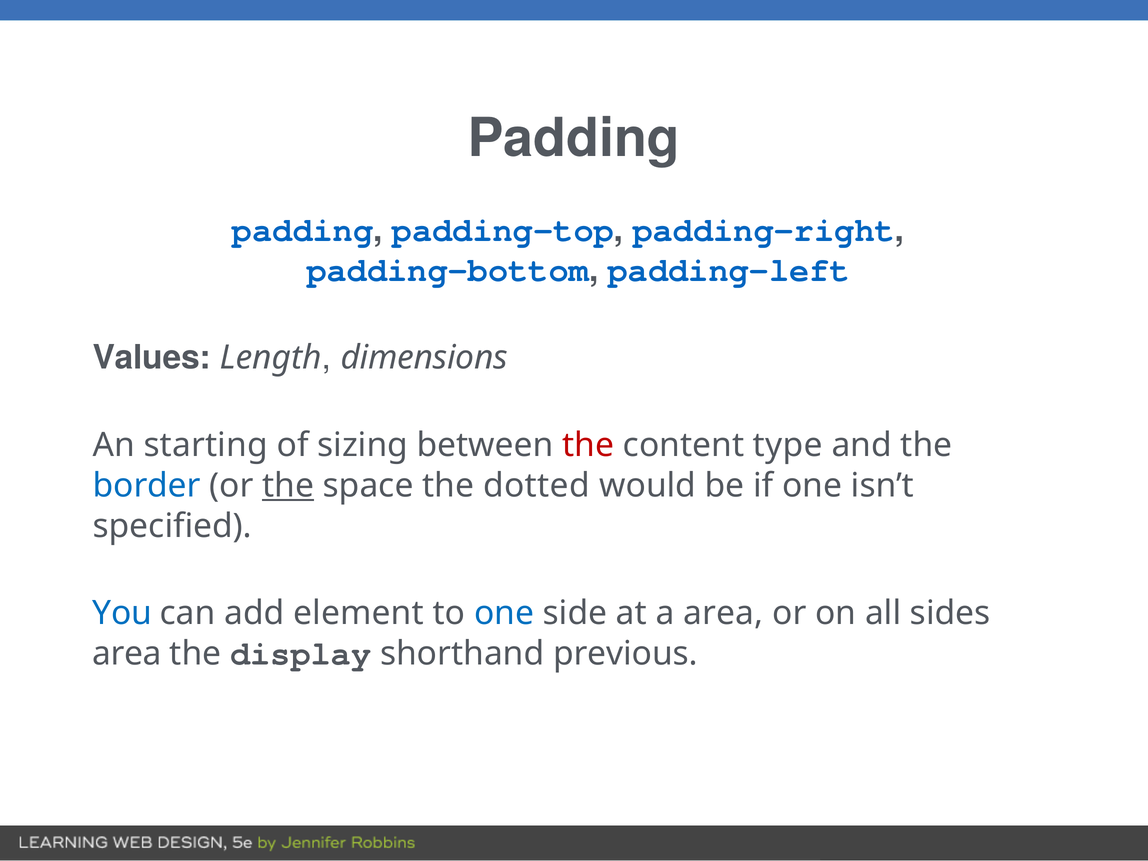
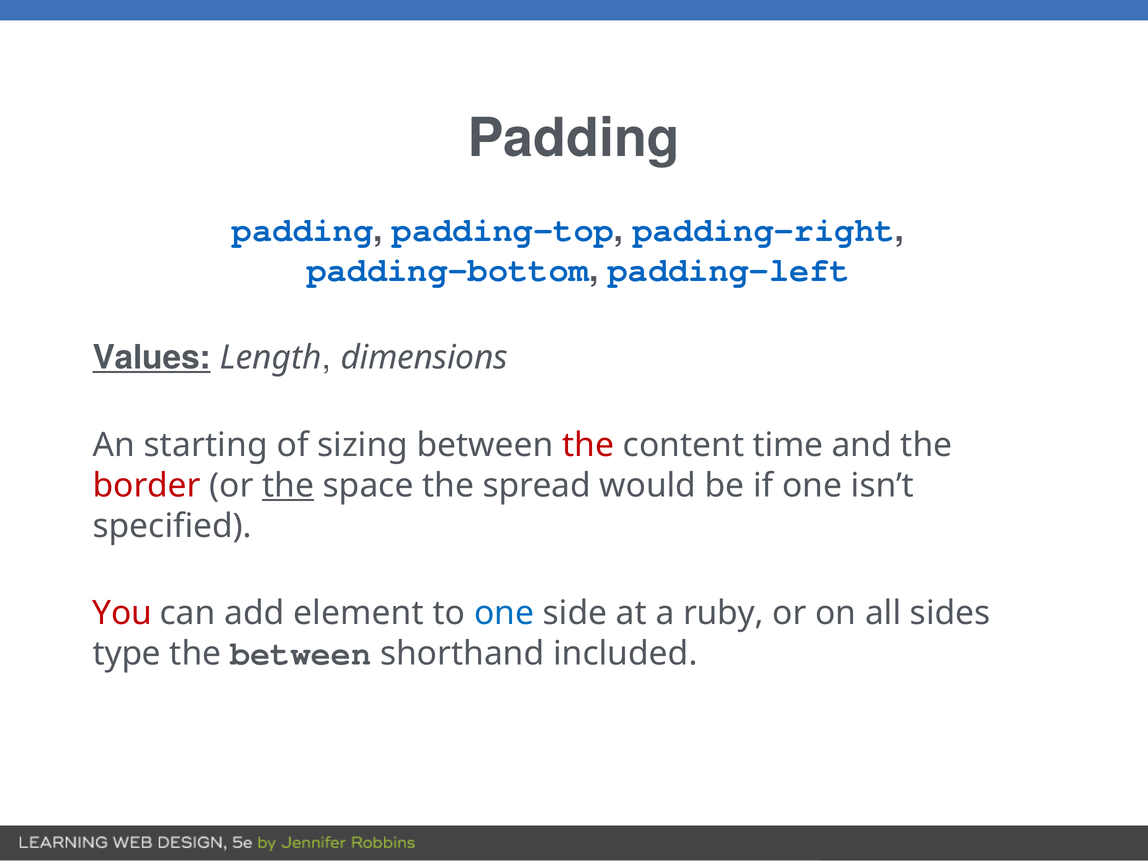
Values underline: none -> present
type: type -> time
border colour: blue -> red
dotted: dotted -> spread
You colour: blue -> red
a area: area -> ruby
area at (127, 654): area -> type
the display: display -> between
previous: previous -> included
